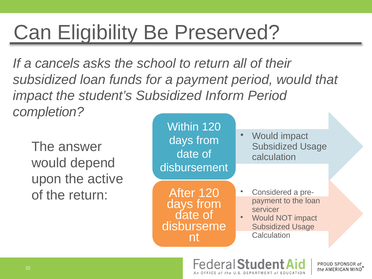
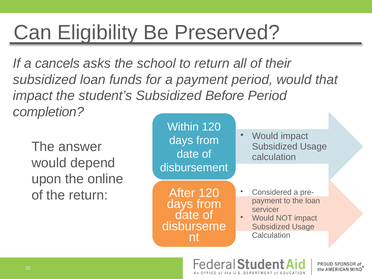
Inform: Inform -> Before
active: active -> online
